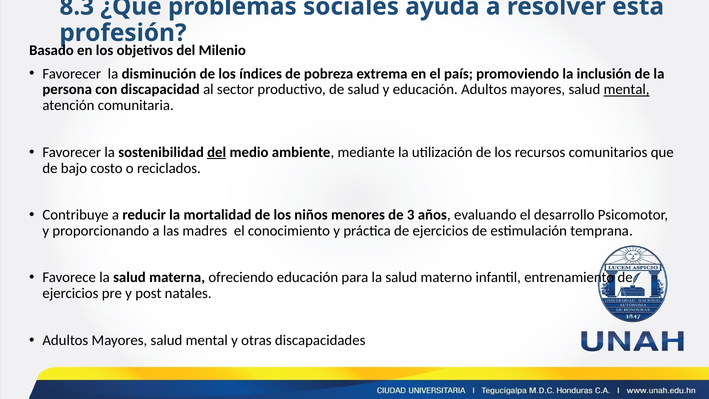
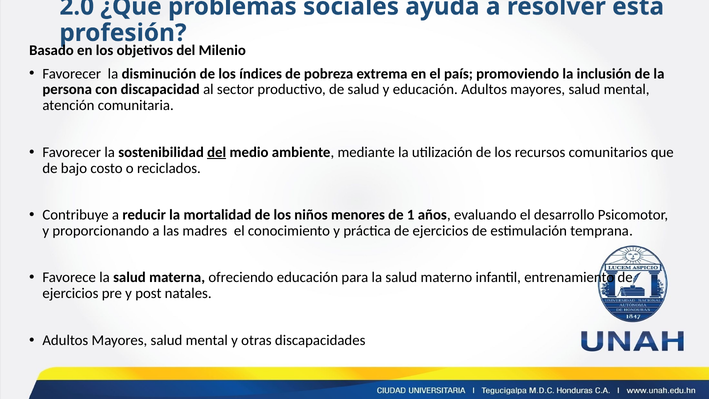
8.3: 8.3 -> 2.0
mental at (627, 90) underline: present -> none
3: 3 -> 1
